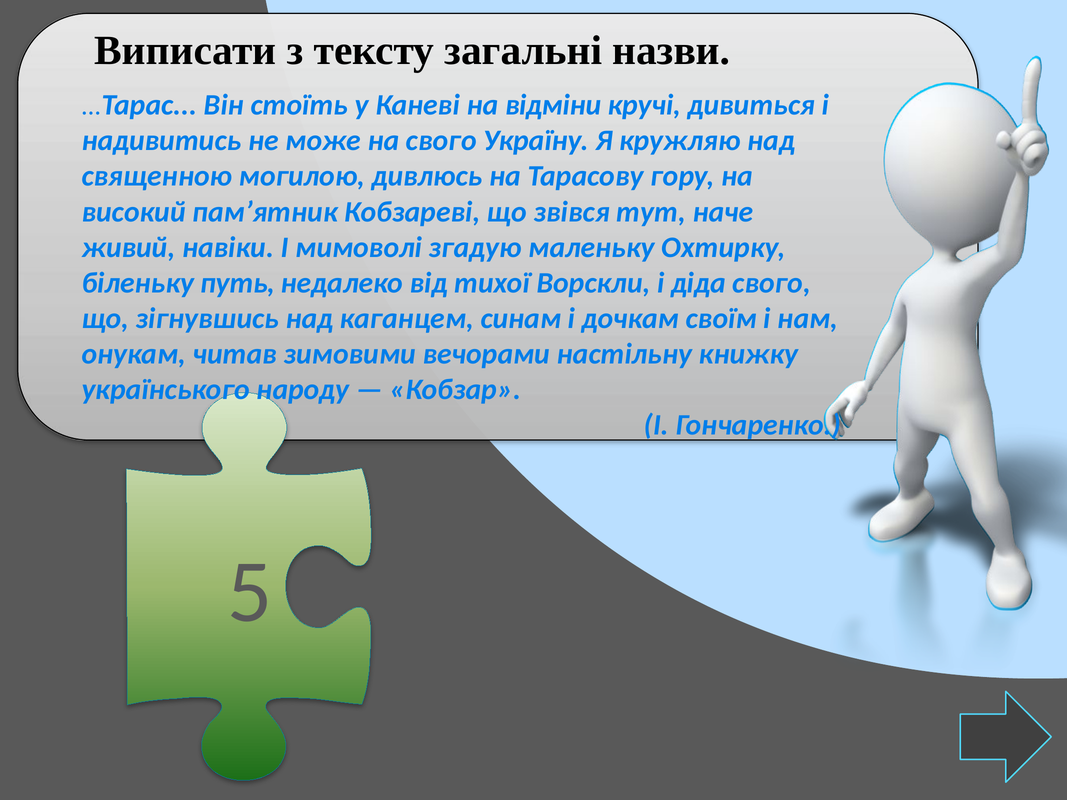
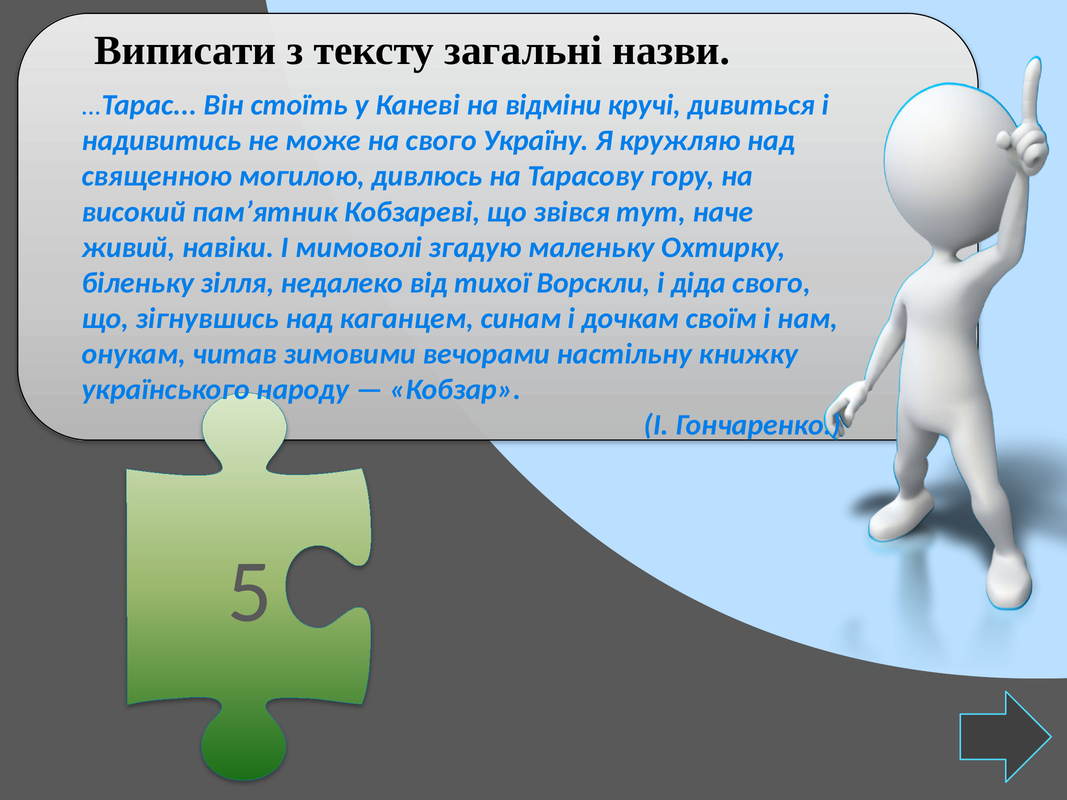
путь: путь -> зілля
